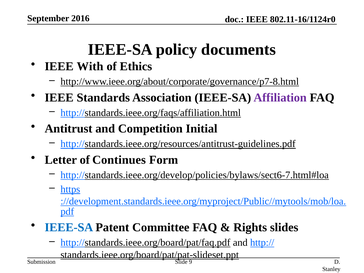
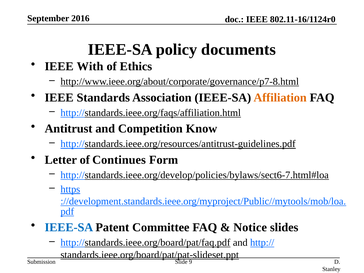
Affiliation colour: purple -> orange
Initial: Initial -> Know
Rights: Rights -> Notice
